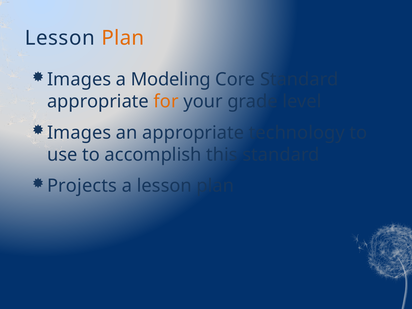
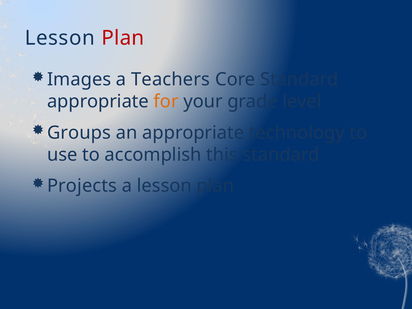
Plan at (123, 38) colour: orange -> red
Modeling: Modeling -> Teachers
Images at (79, 133): Images -> Groups
